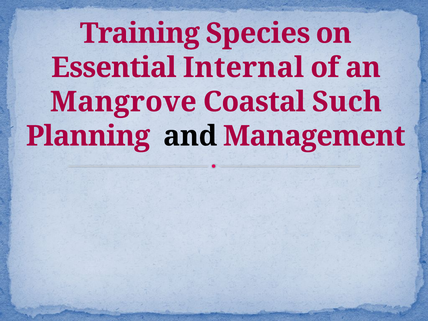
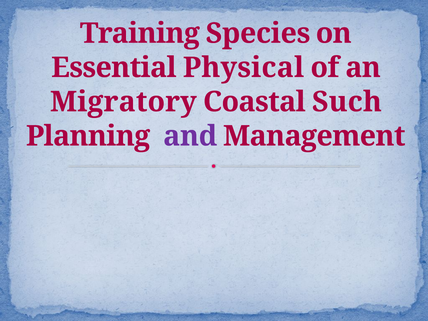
Internal: Internal -> Physical
Mangrove: Mangrove -> Migratory
and colour: black -> purple
